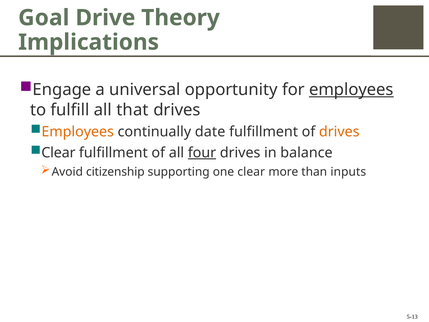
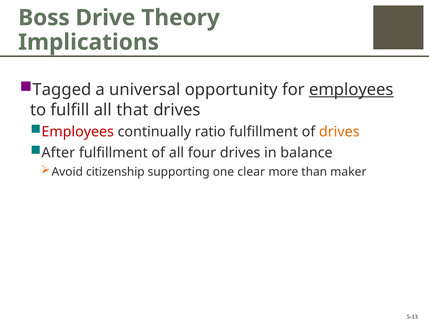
Goal: Goal -> Boss
Engage: Engage -> Tagged
Employees at (78, 132) colour: orange -> red
date: date -> ratio
Clear at (58, 153): Clear -> After
four underline: present -> none
inputs: inputs -> maker
